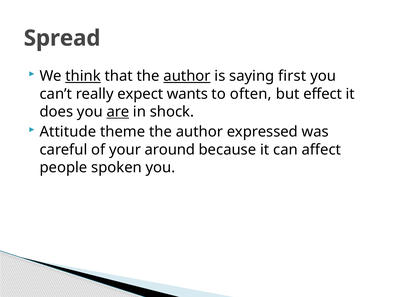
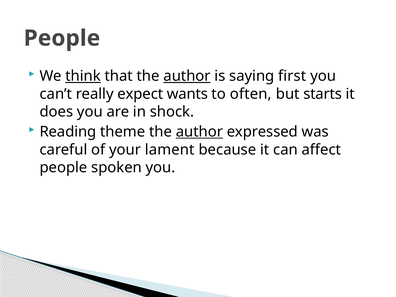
Spread at (62, 38): Spread -> People
effect: effect -> starts
are underline: present -> none
Attitude: Attitude -> Reading
author at (199, 132) underline: none -> present
around: around -> lament
